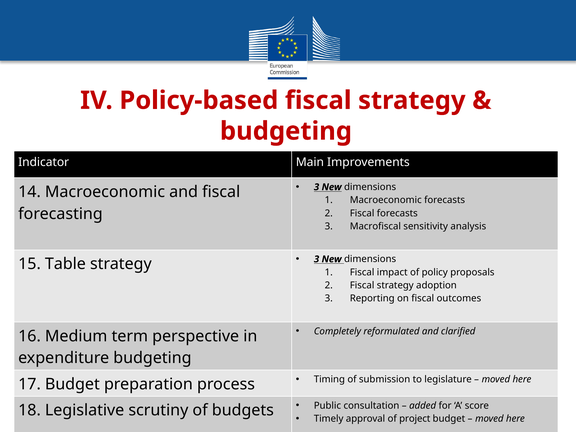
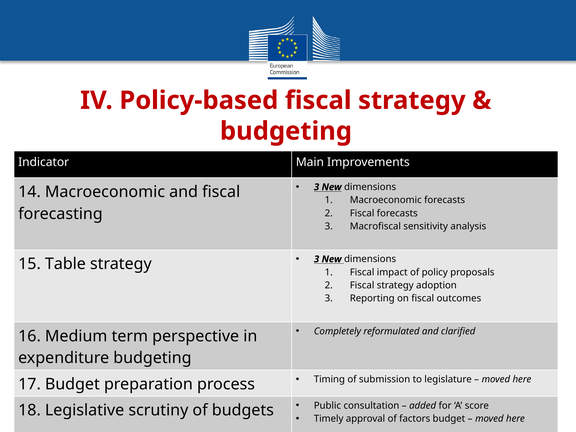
project: project -> factors
